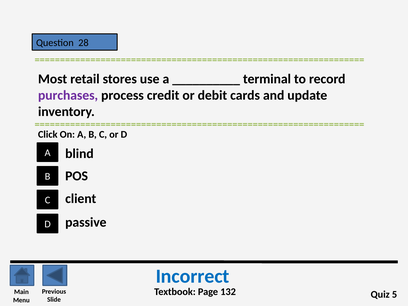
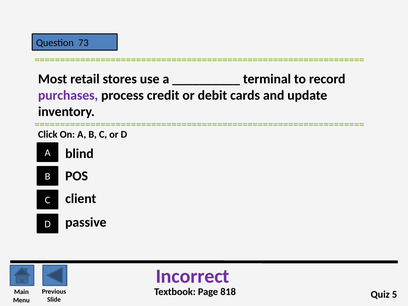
28: 28 -> 73
Incorrect colour: blue -> purple
132: 132 -> 818
